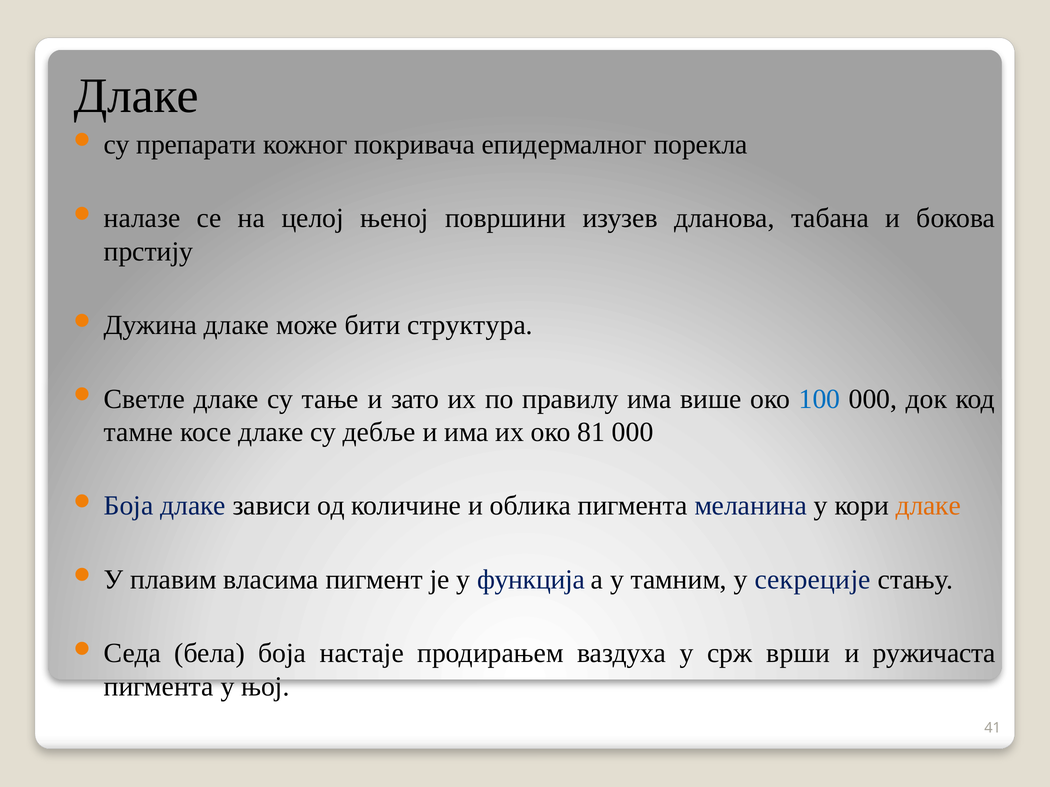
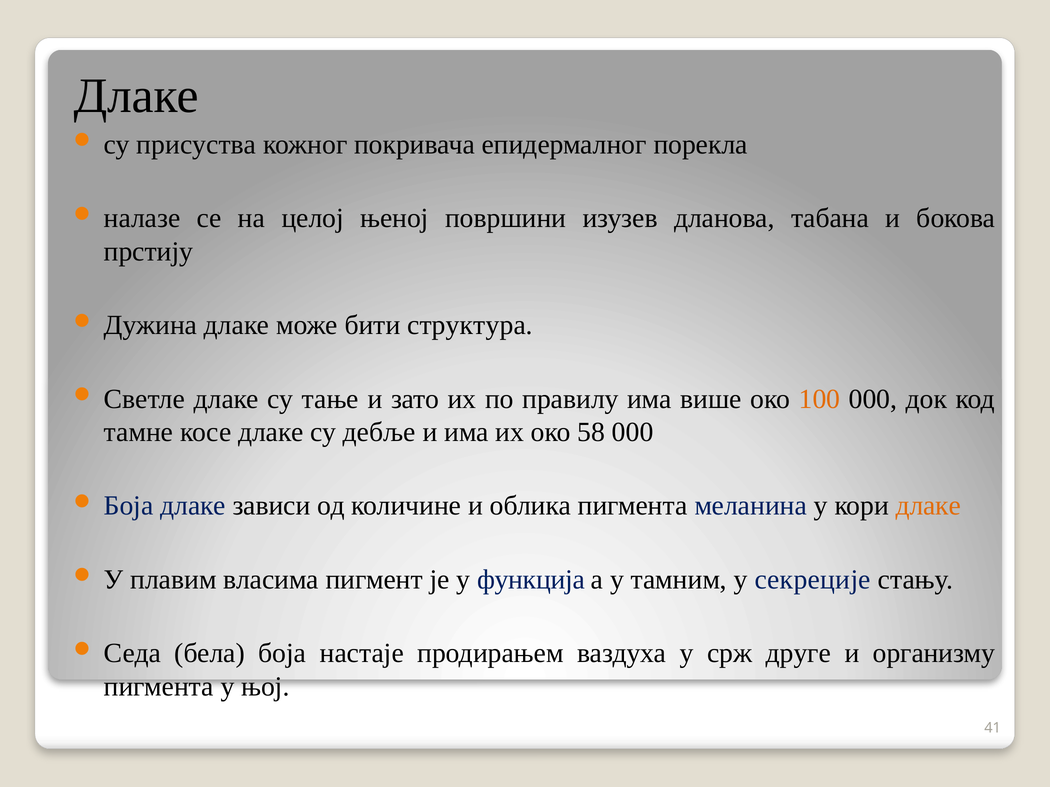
препарати: препарати -> присуства
100 colour: blue -> orange
81: 81 -> 58
врши: врши -> друге
ружичаста: ружичаста -> организму
